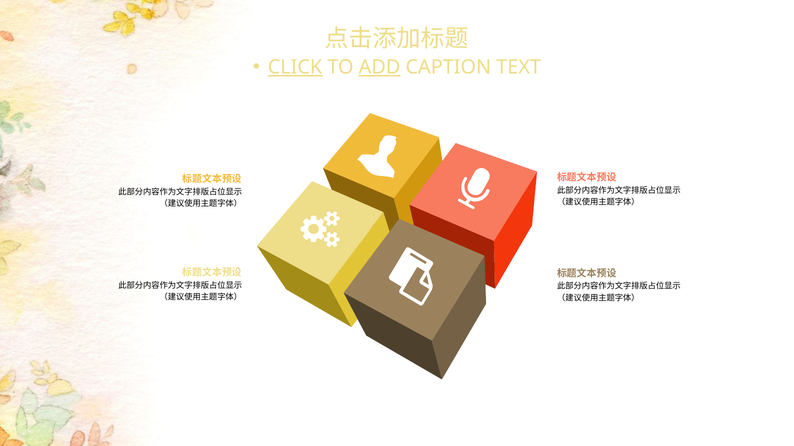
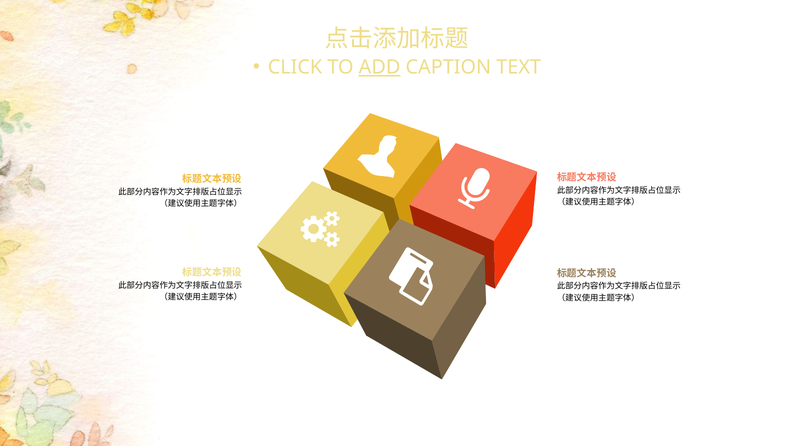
CLICK underline: present -> none
